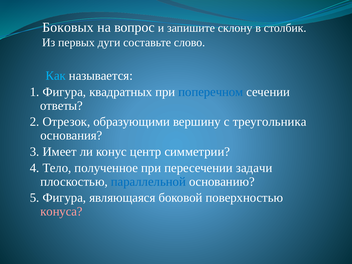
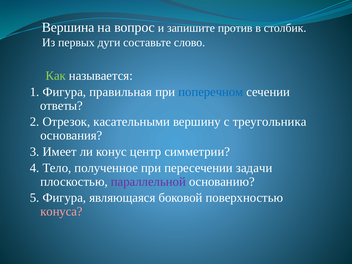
Боковых: Боковых -> Вершина
склону: склону -> против
Как colour: light blue -> light green
квадратных: квадратных -> правильная
образующими: образующими -> касательными
параллельной colour: blue -> purple
